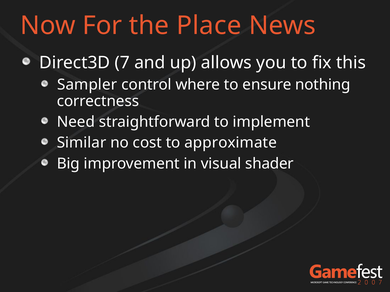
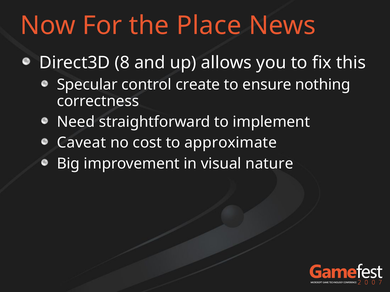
7: 7 -> 8
Sampler: Sampler -> Specular
where: where -> create
Similar: Similar -> Caveat
shader: shader -> nature
